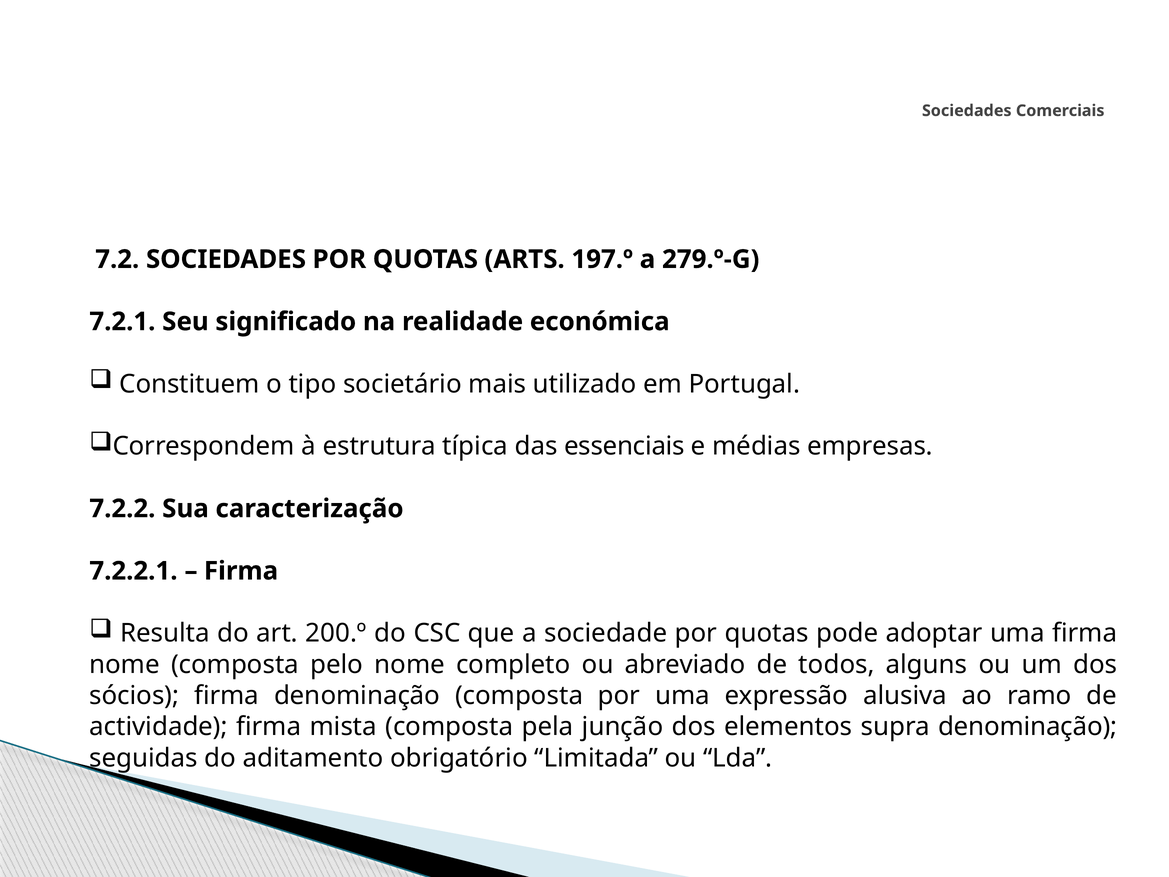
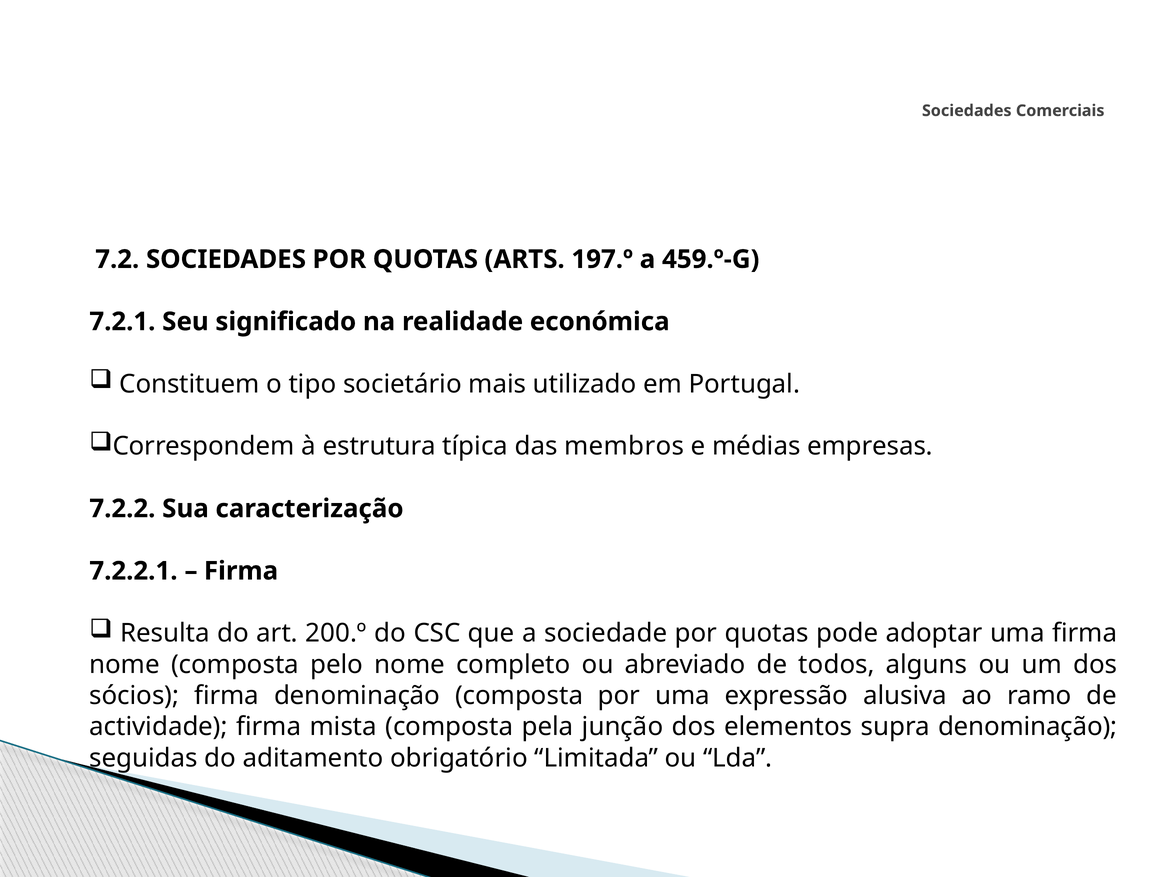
279.º-G: 279.º-G -> 459.º-G
essenciais: essenciais -> membros
